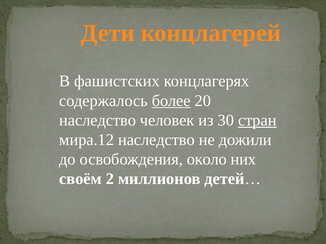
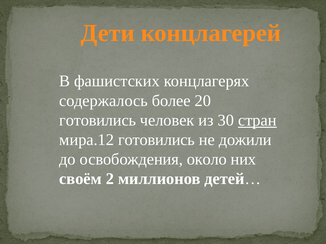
более underline: present -> none
наследство at (98, 120): наследство -> готовились
мира.12 наследство: наследство -> готовились
